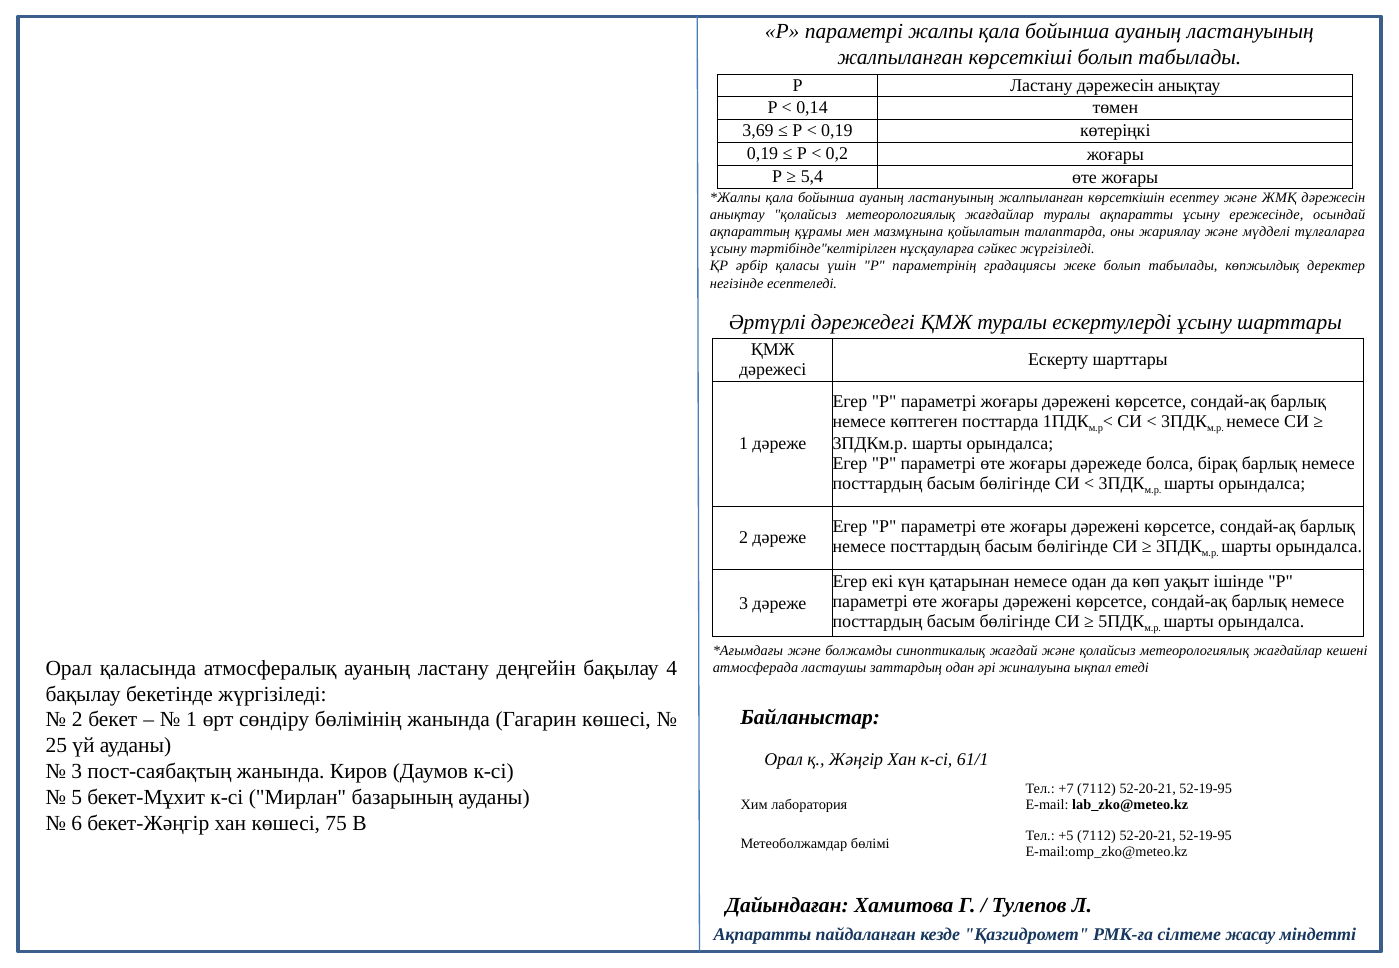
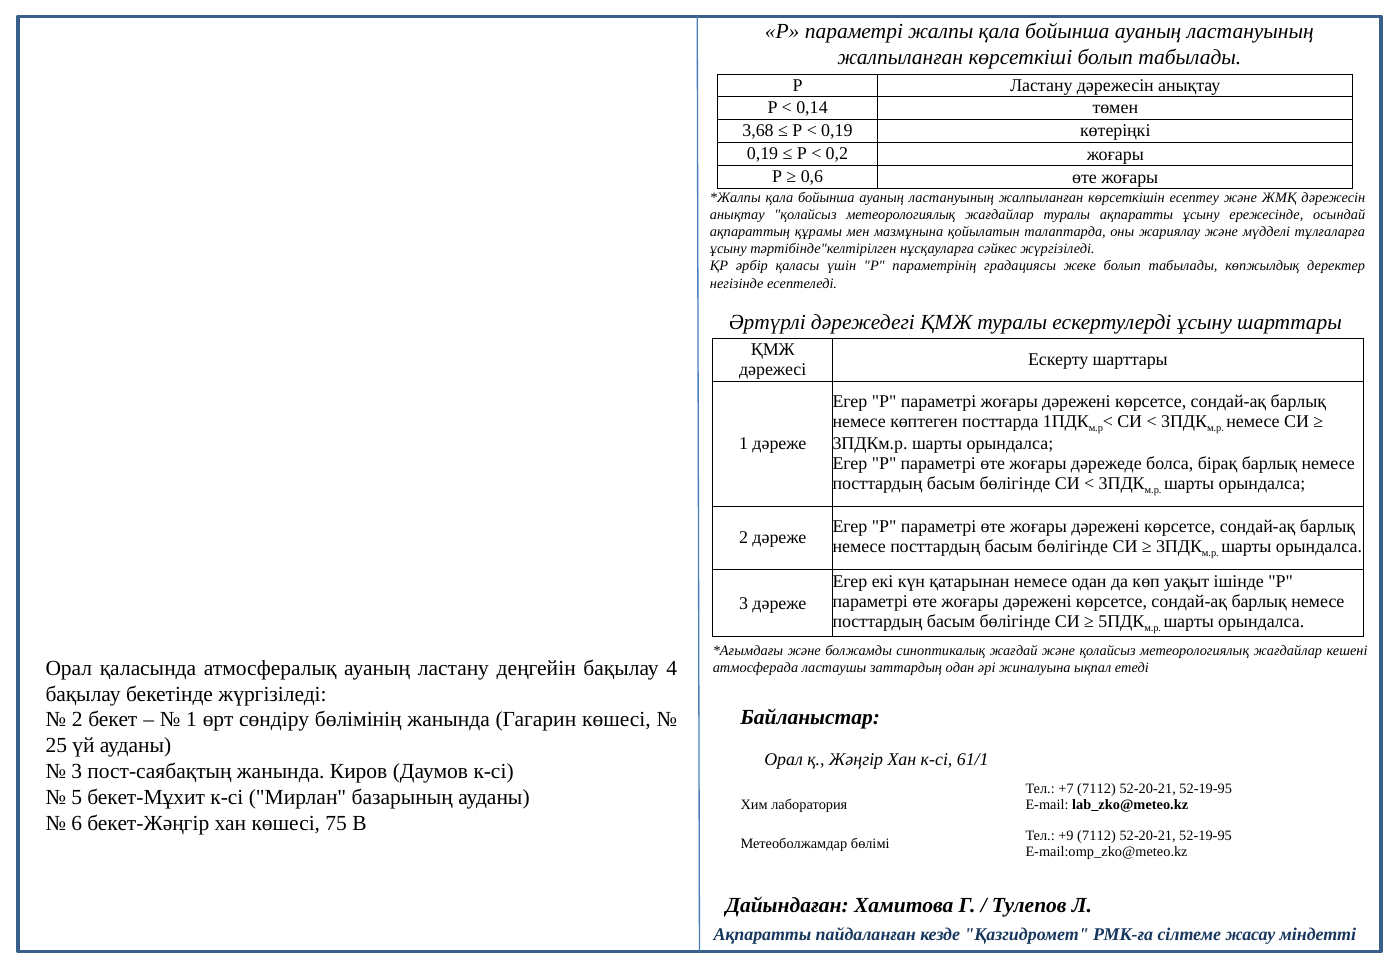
3,69: 3,69 -> 3,68
5,4: 5,4 -> 0,6
+5: +5 -> +9
